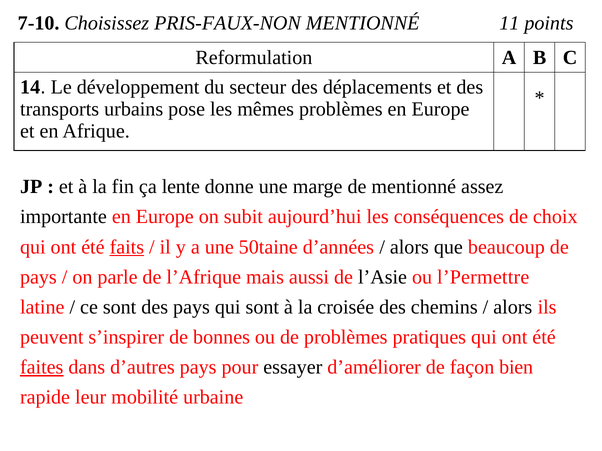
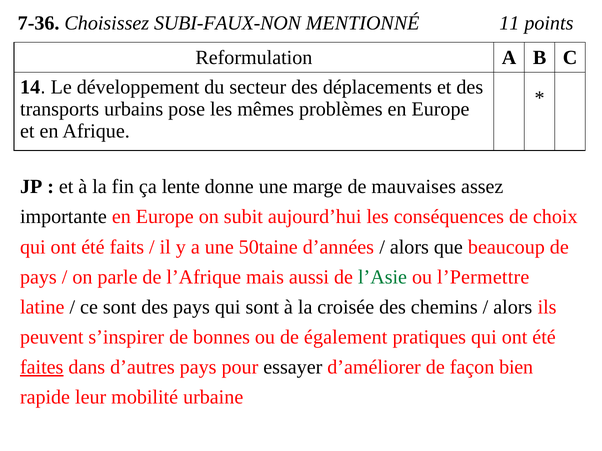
7-10: 7-10 -> 7-36
PRIS-FAUX-NON: PRIS-FAUX-NON -> SUBI-FAUX-NON
de mentionné: mentionné -> mauvaises
faits underline: present -> none
l’Asie colour: black -> green
de problèmes: problèmes -> également
